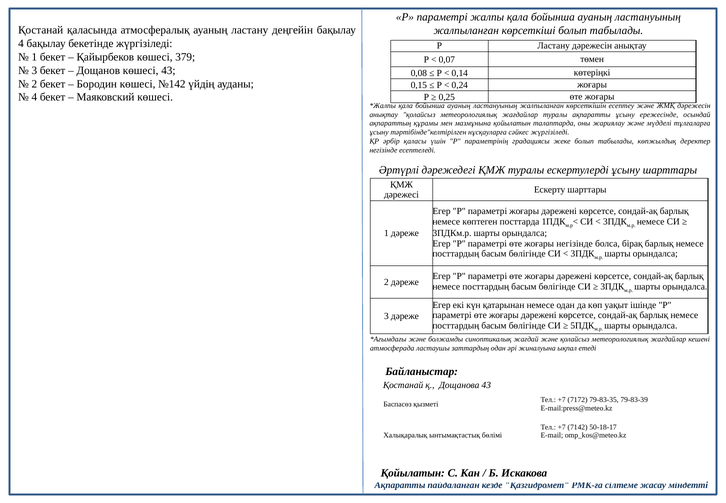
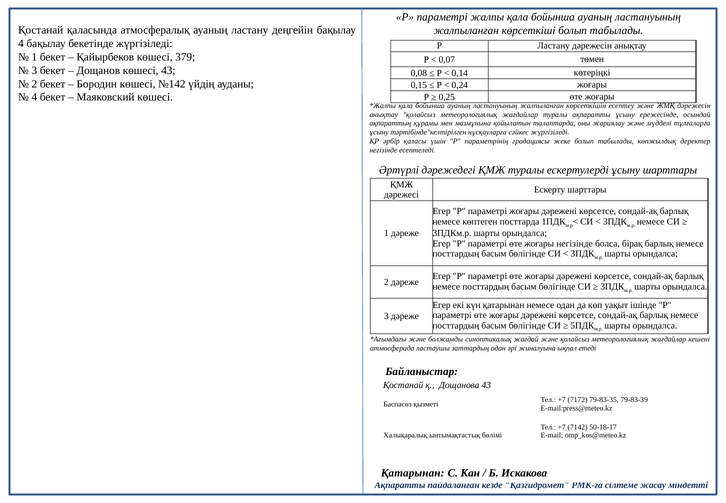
Қойылатын at (413, 473): Қойылатын -> Қатарынан
